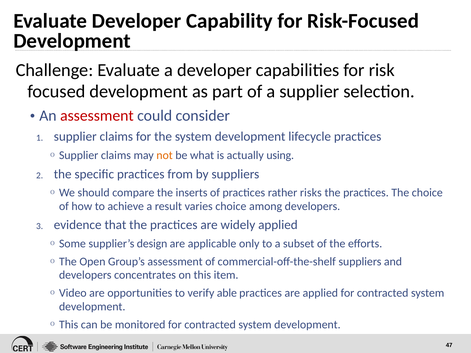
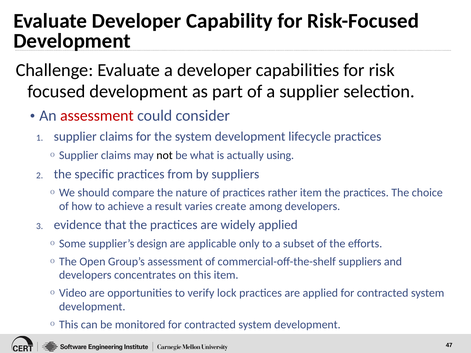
not colour: orange -> black
inserts: inserts -> nature
rather risks: risks -> item
varies choice: choice -> create
able: able -> lock
